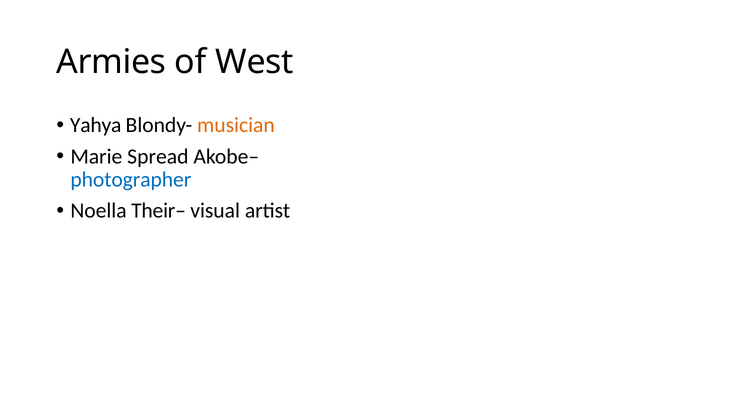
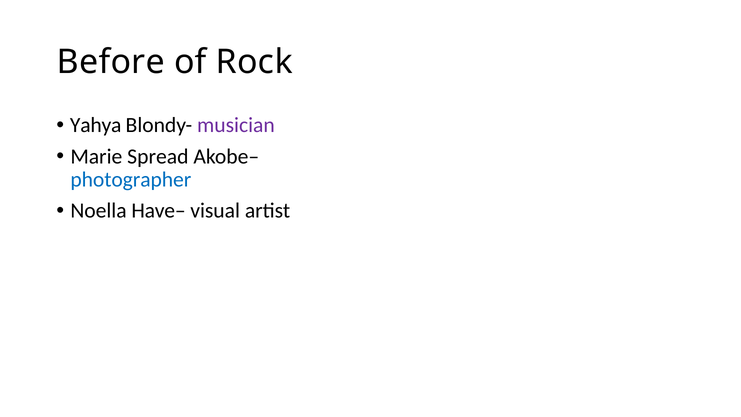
Armies: Armies -> Before
West: West -> Rock
musician colour: orange -> purple
Their–: Their– -> Have–
